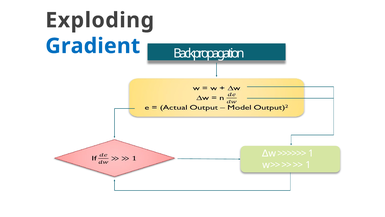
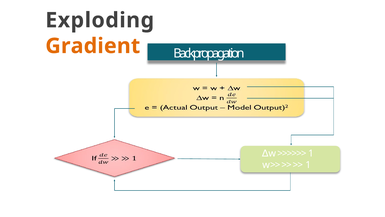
Gradient colour: blue -> orange
